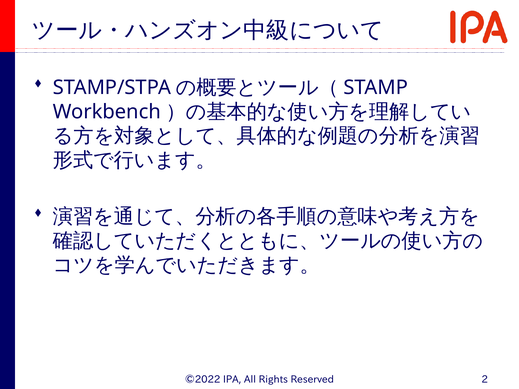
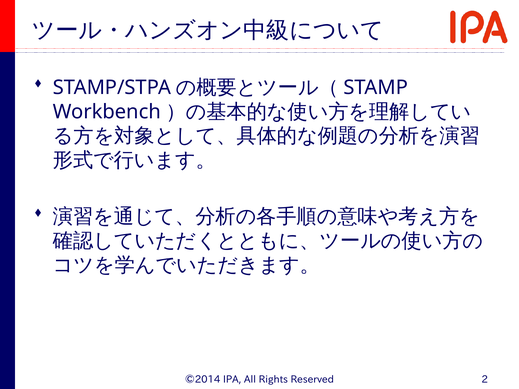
©2022: ©2022 -> ©2014
